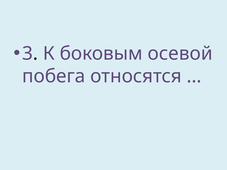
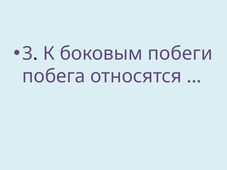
осевой: осевой -> побеги
